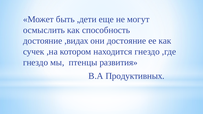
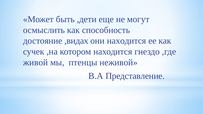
они достояние: достояние -> находится
гнездо at (36, 63): гнездо -> живой
развития: развития -> неживой
Продуктивных: Продуктивных -> Представление
